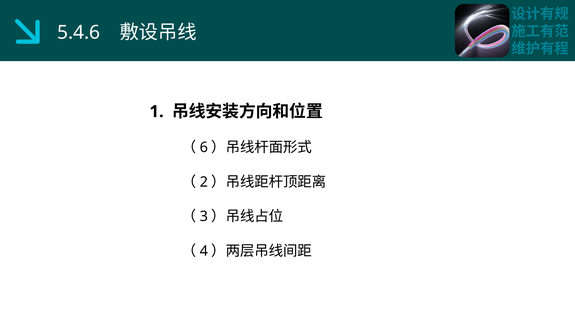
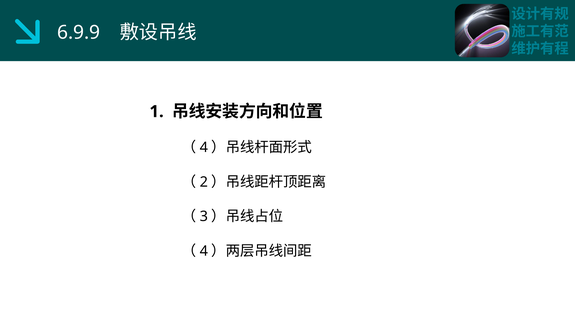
5.4.6: 5.4.6 -> 6.9.9
6 at (204, 147): 6 -> 4
